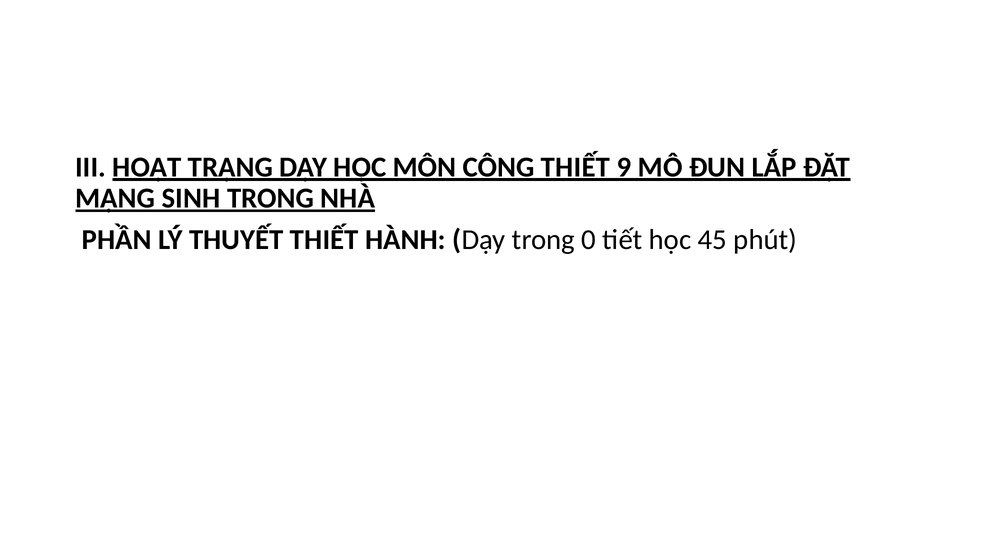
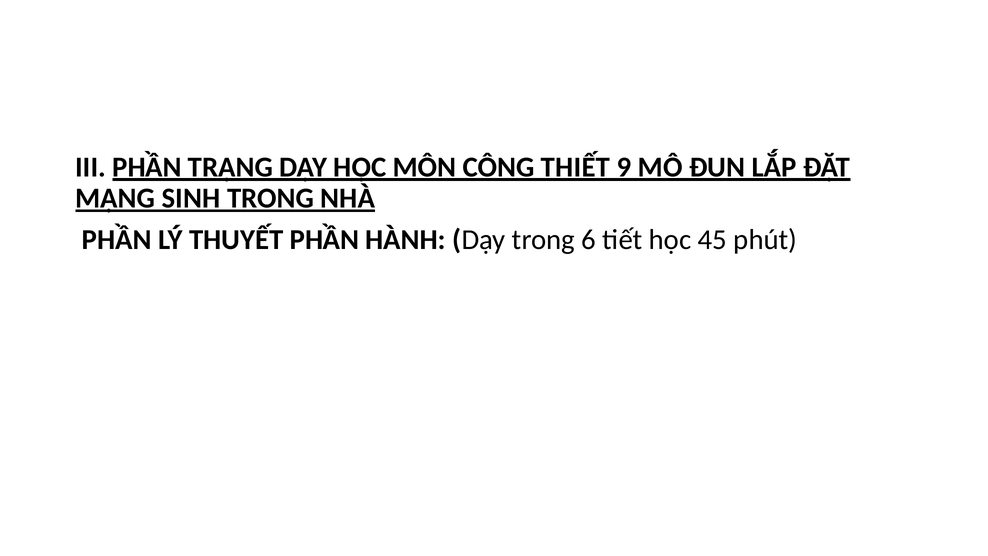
III HOẠT: HOẠT -> PHẦN
THUYẾT THIẾT: THIẾT -> PHẦN
0: 0 -> 6
